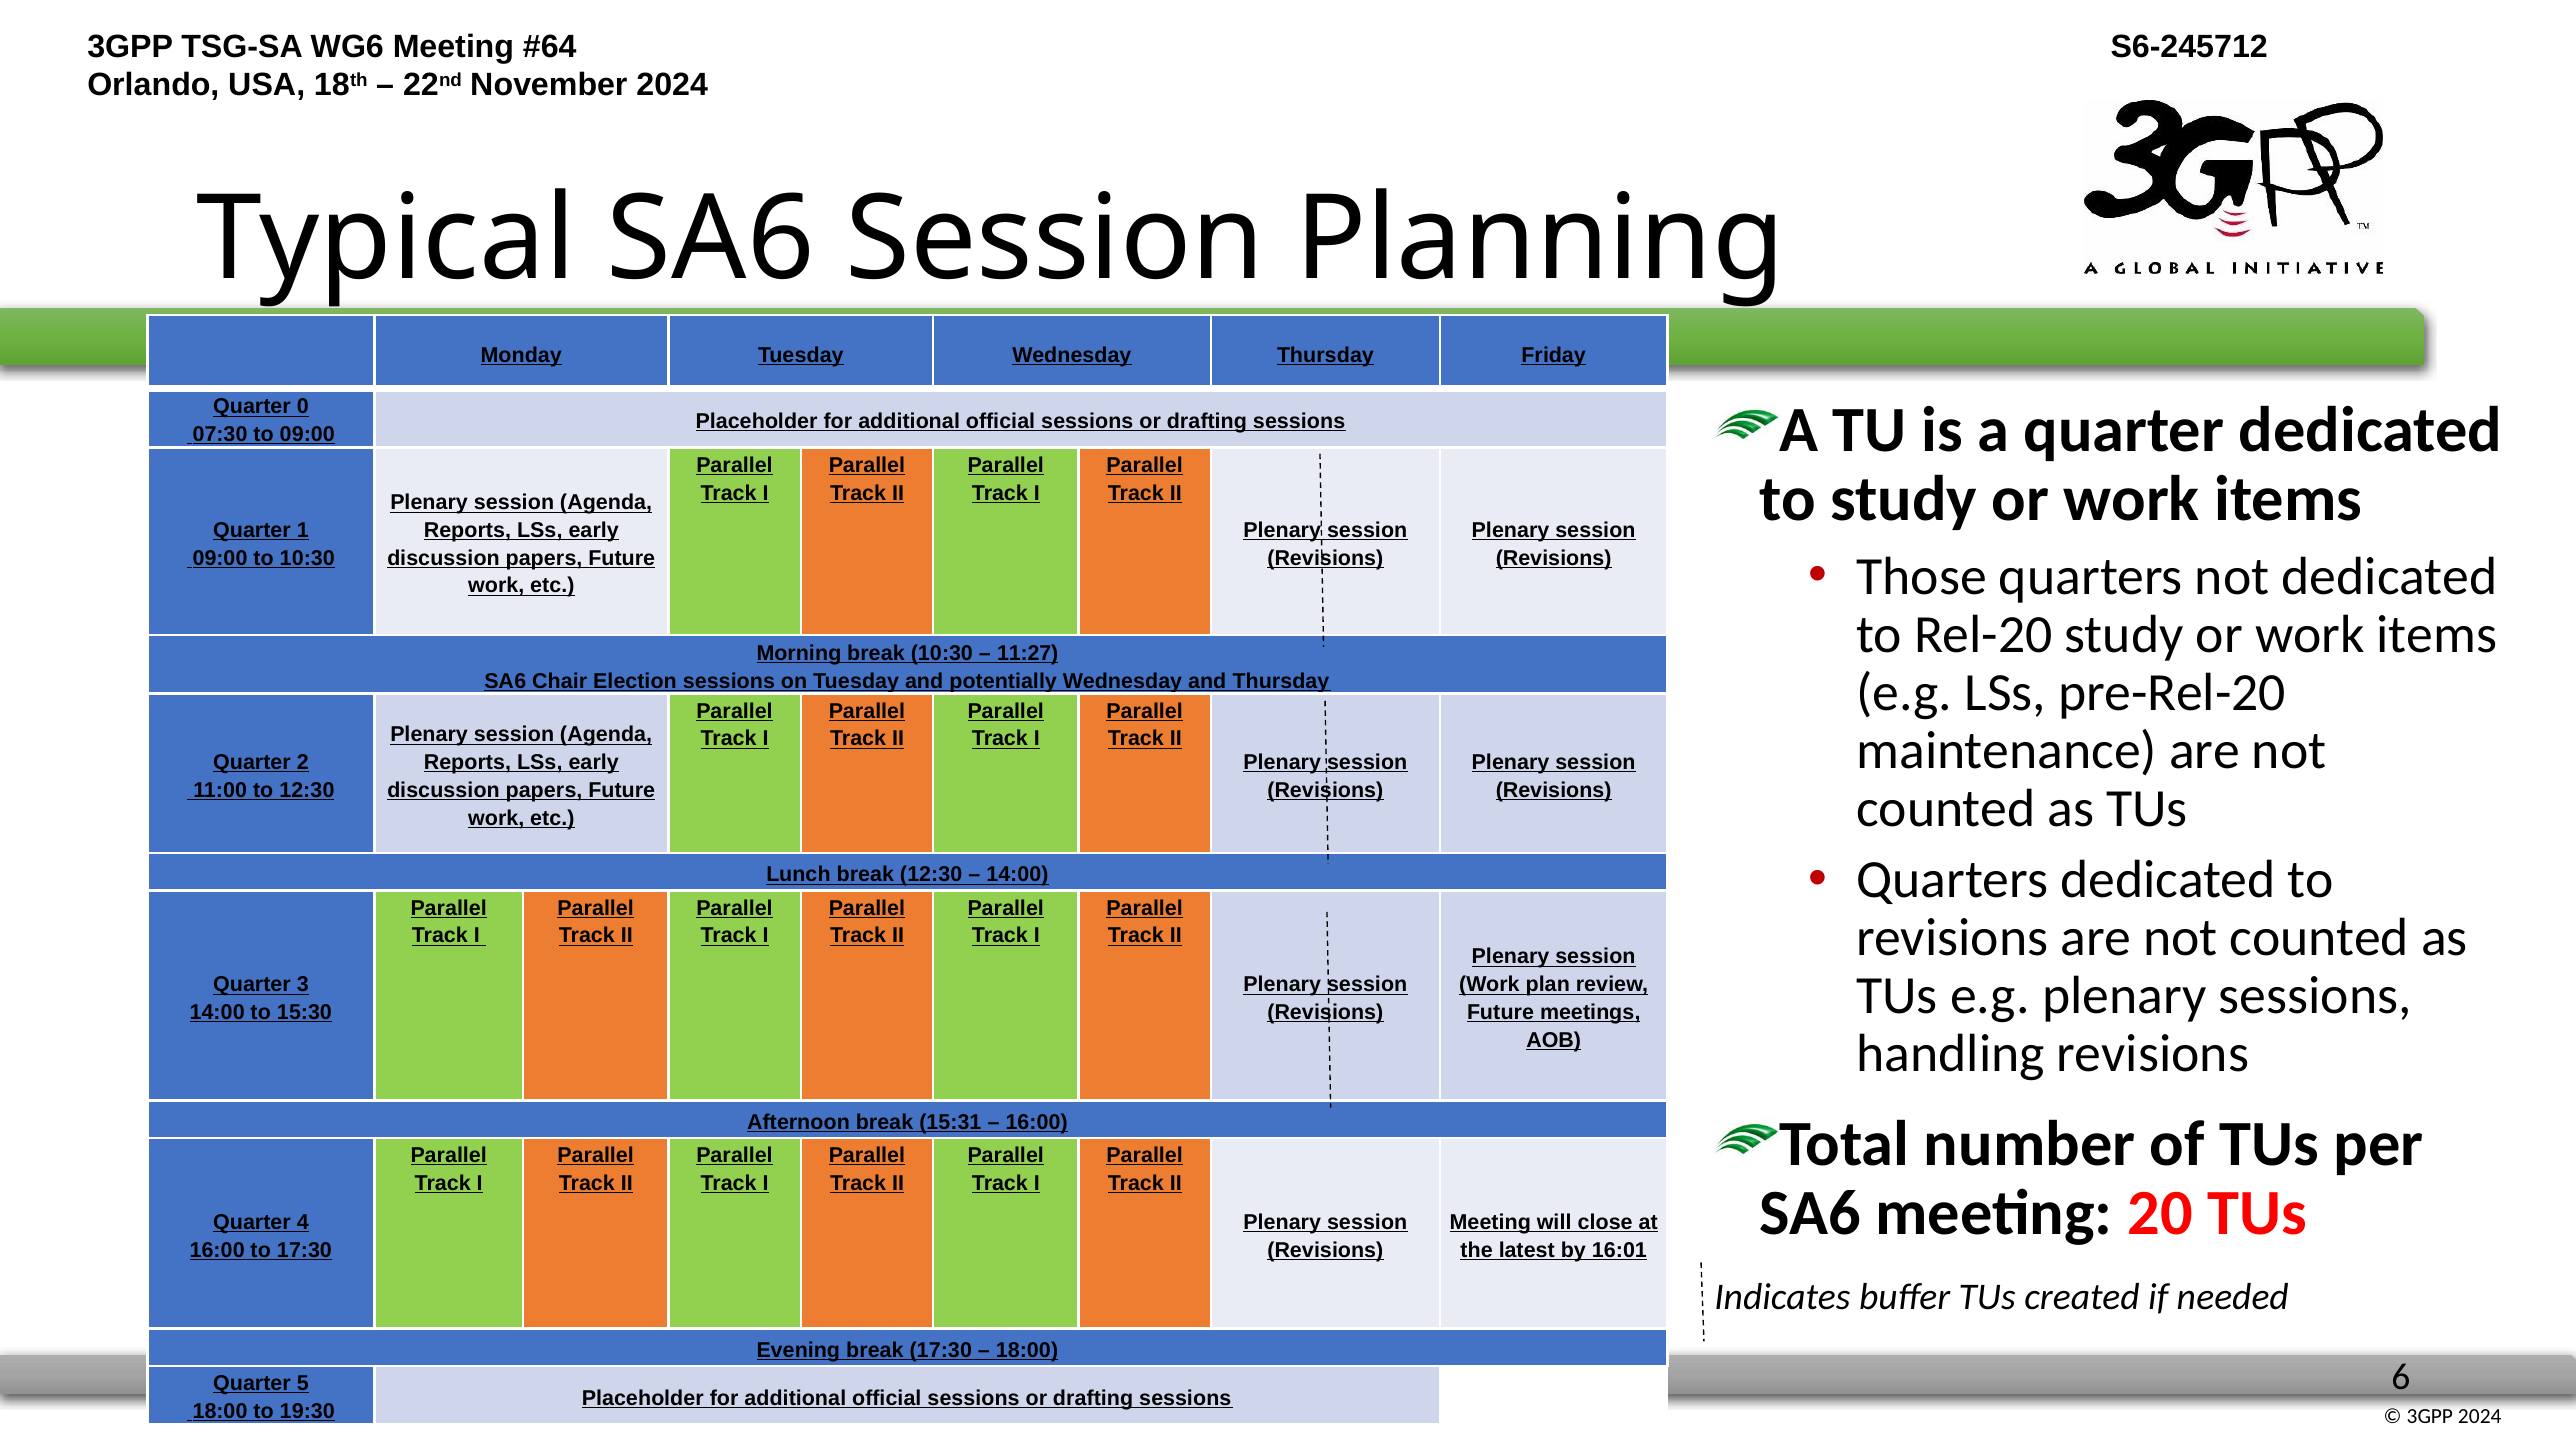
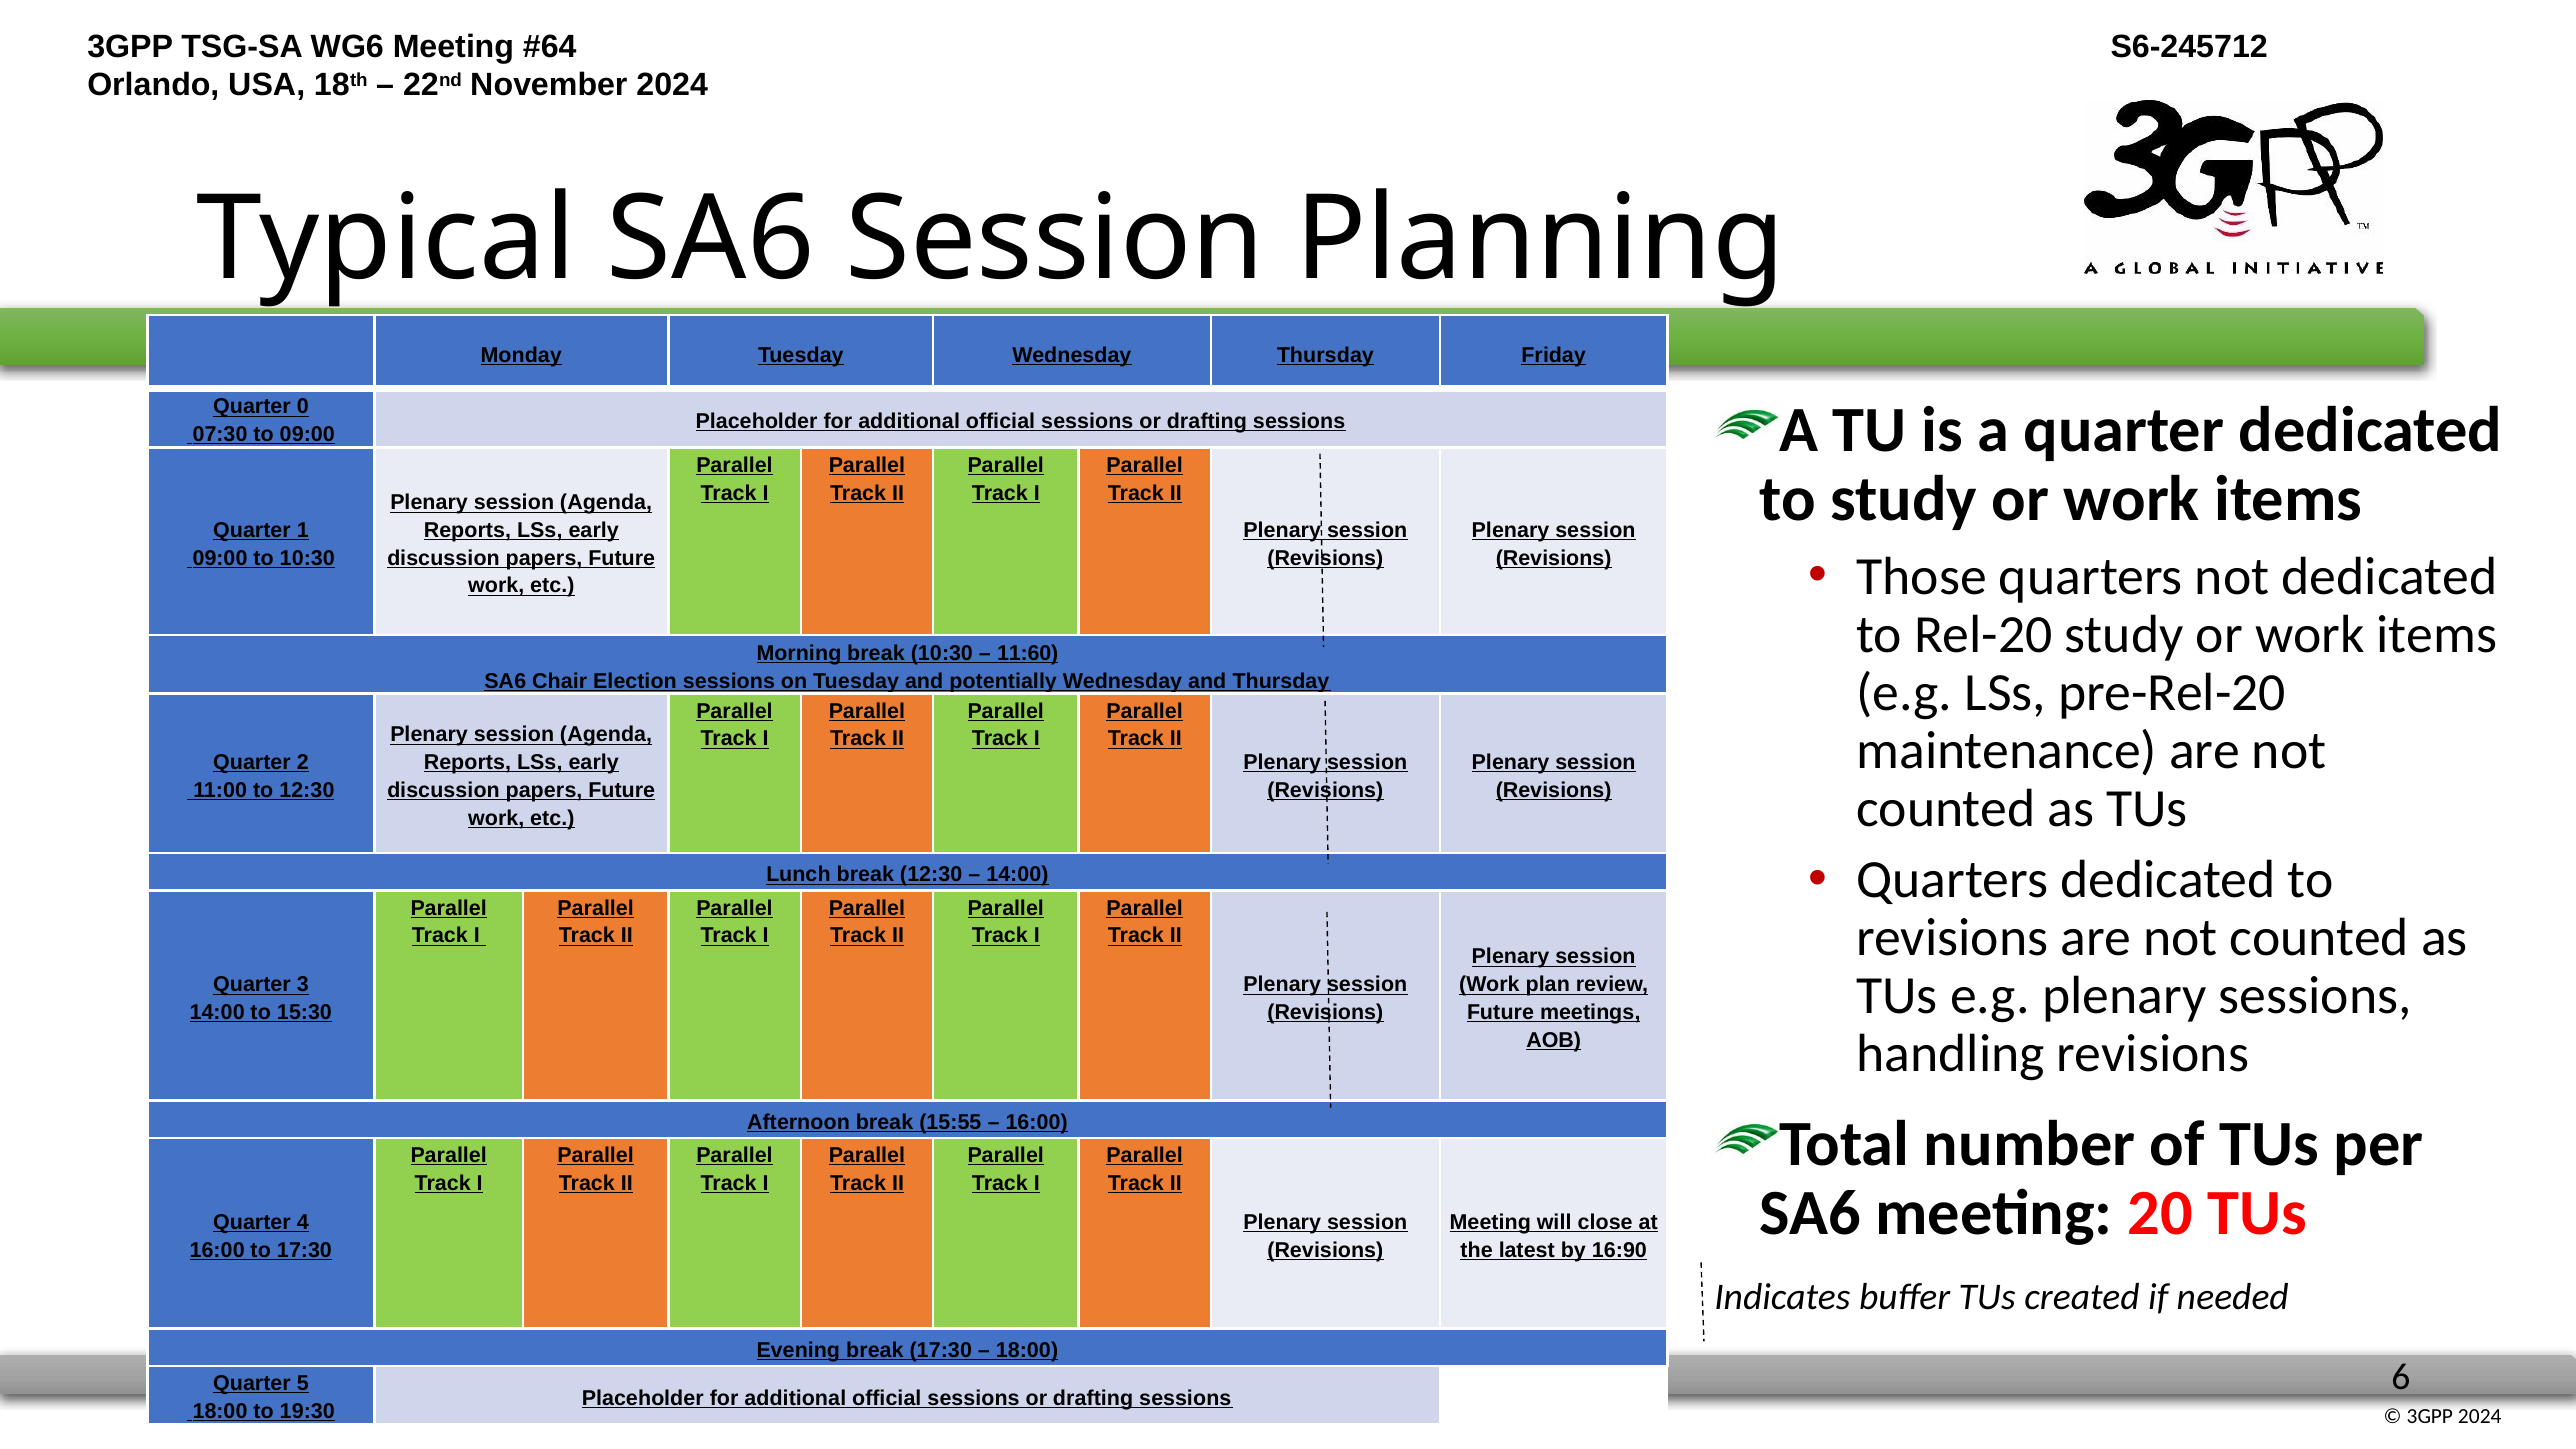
11:27: 11:27 -> 11:60
15:31: 15:31 -> 15:55
16:01: 16:01 -> 16:90
